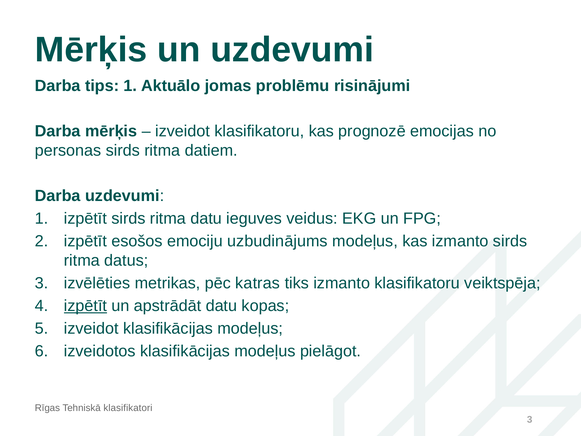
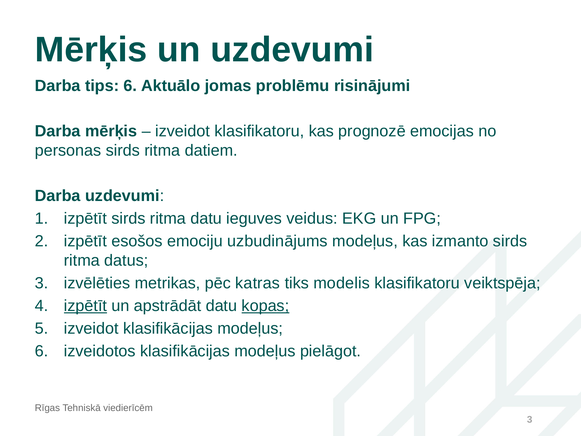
tips 1: 1 -> 6
tiks izmanto: izmanto -> modelis
kopas underline: none -> present
klasifikatori: klasifikatori -> viedierīcēm
